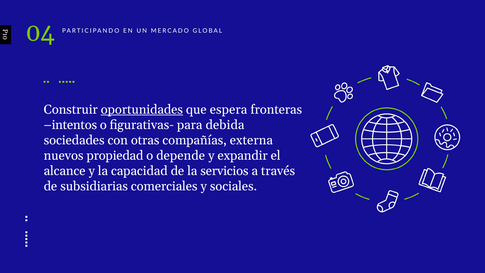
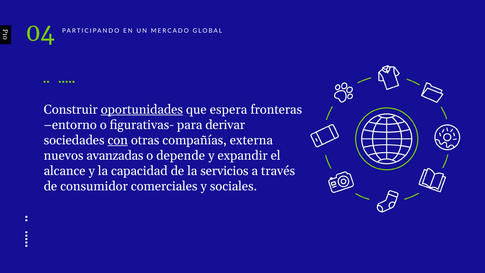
intentos: intentos -> entorno
debida: debida -> derivar
con underline: none -> present
propiedad: propiedad -> avanzadas
subsidiarias: subsidiarias -> consumidor
